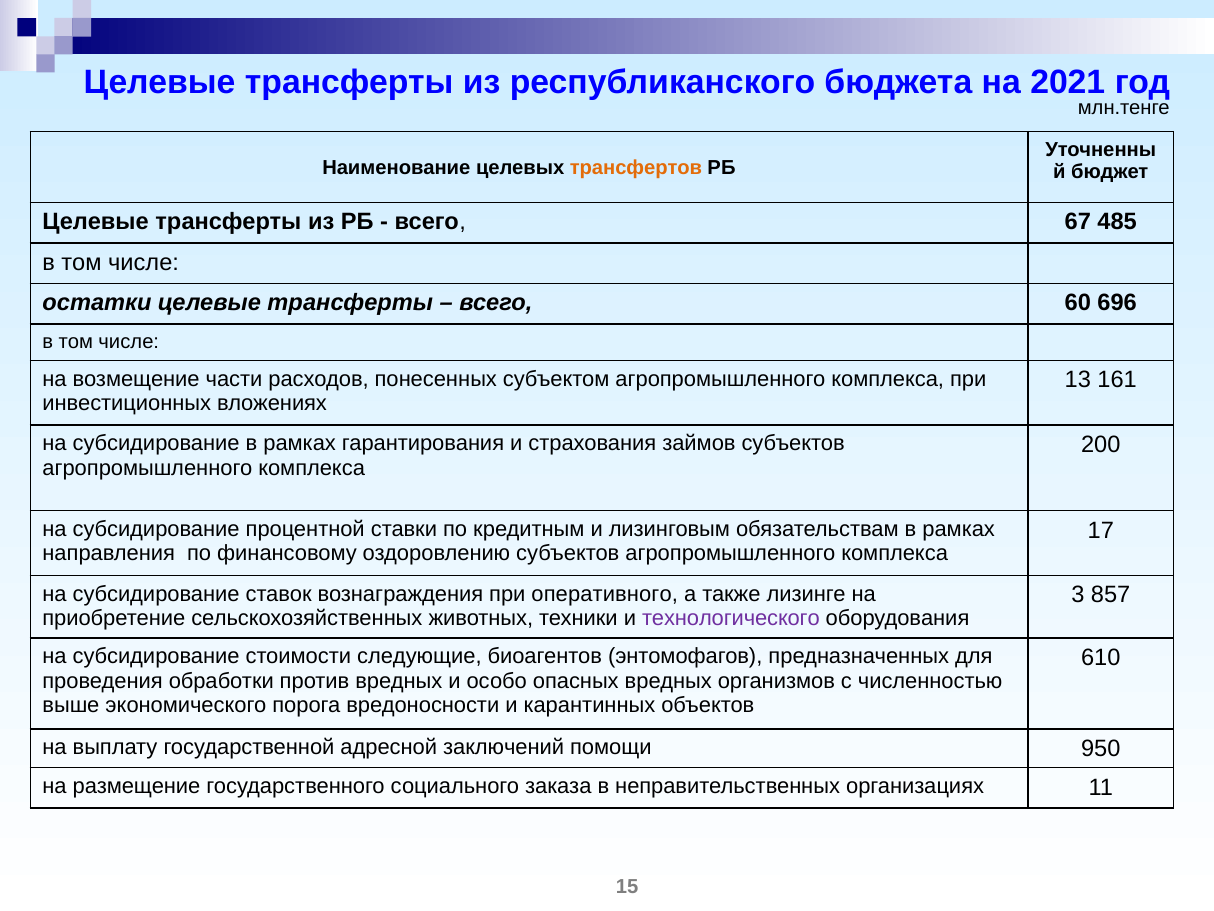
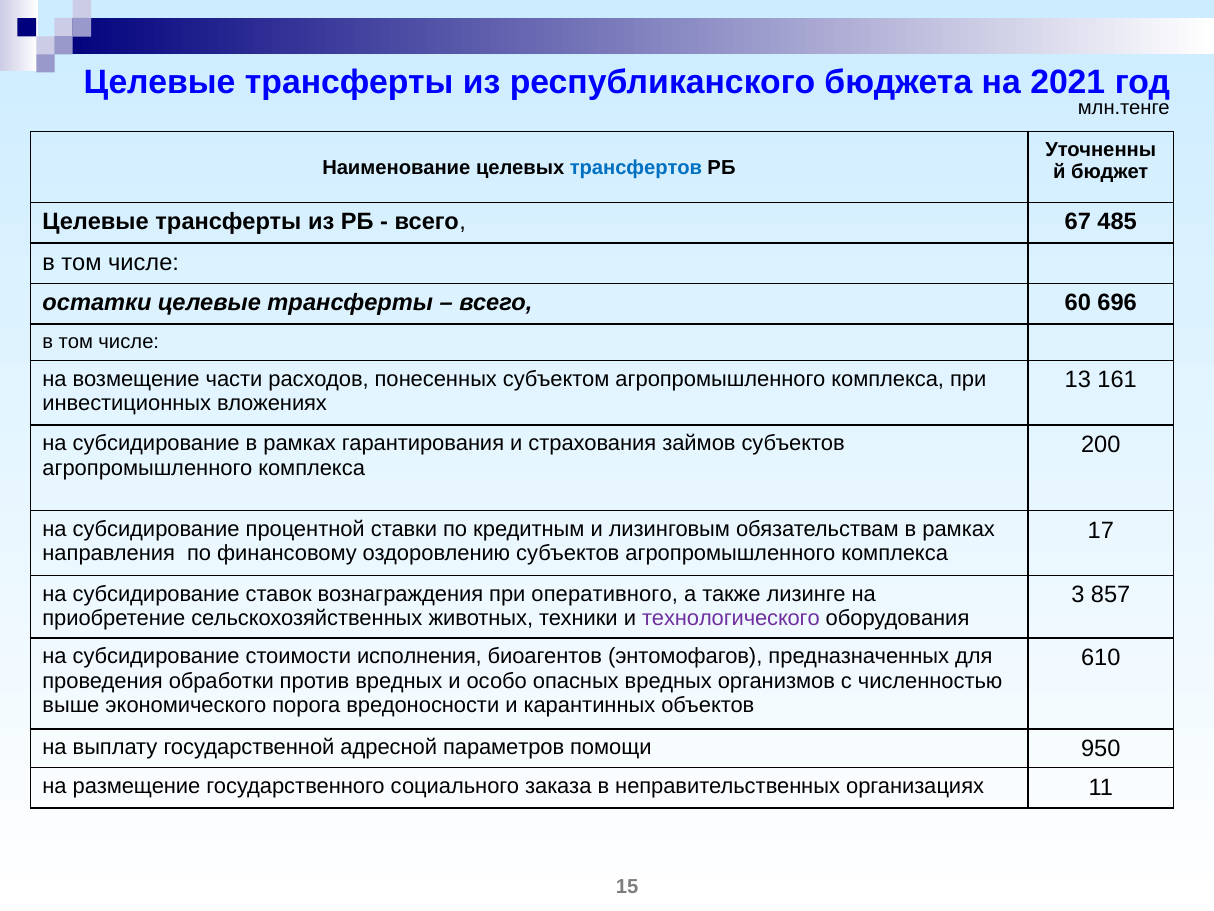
трансфертов colour: orange -> blue
следующие: следующие -> исполнения
заключений: заключений -> параметров
